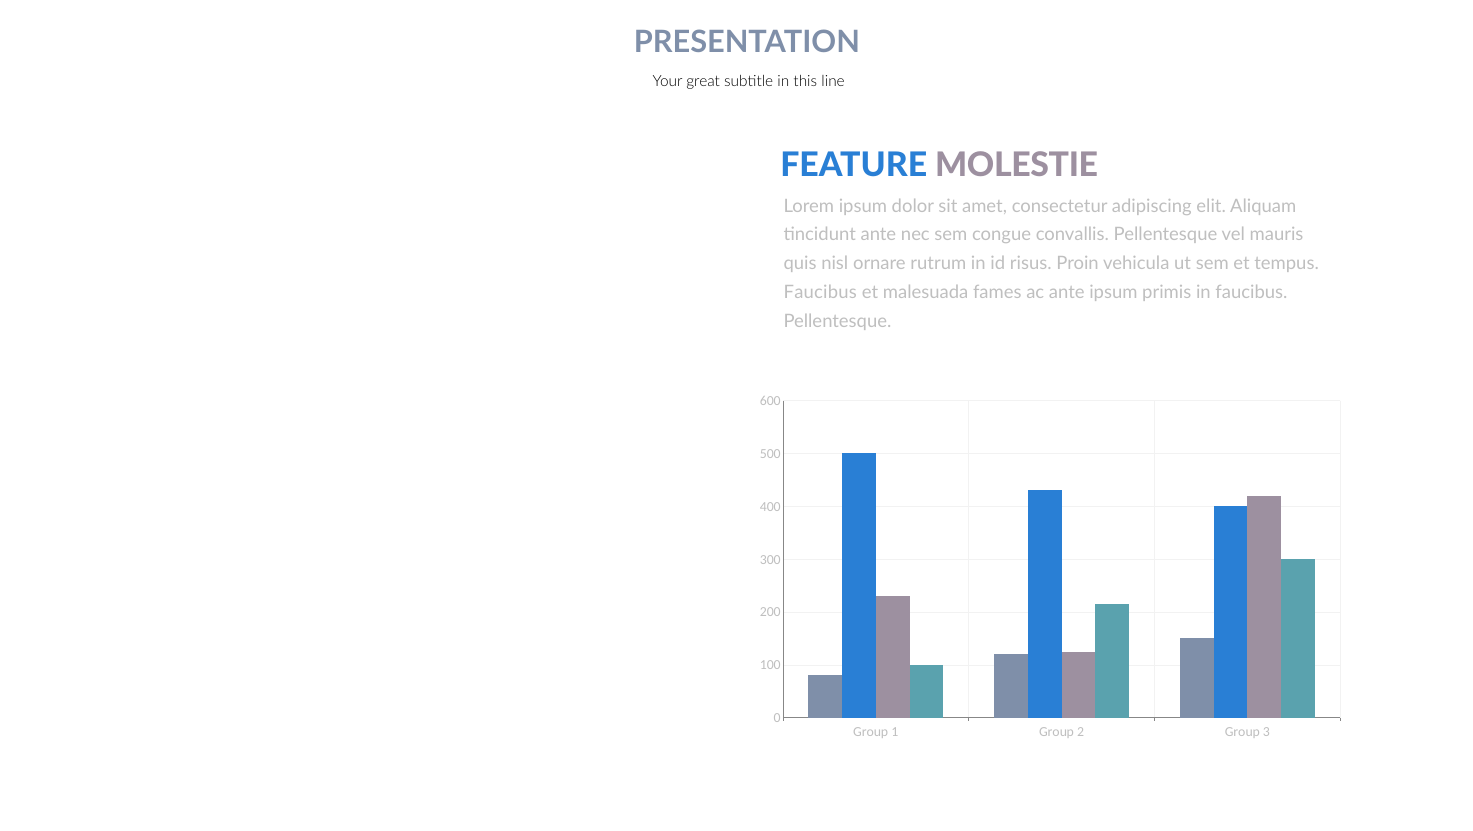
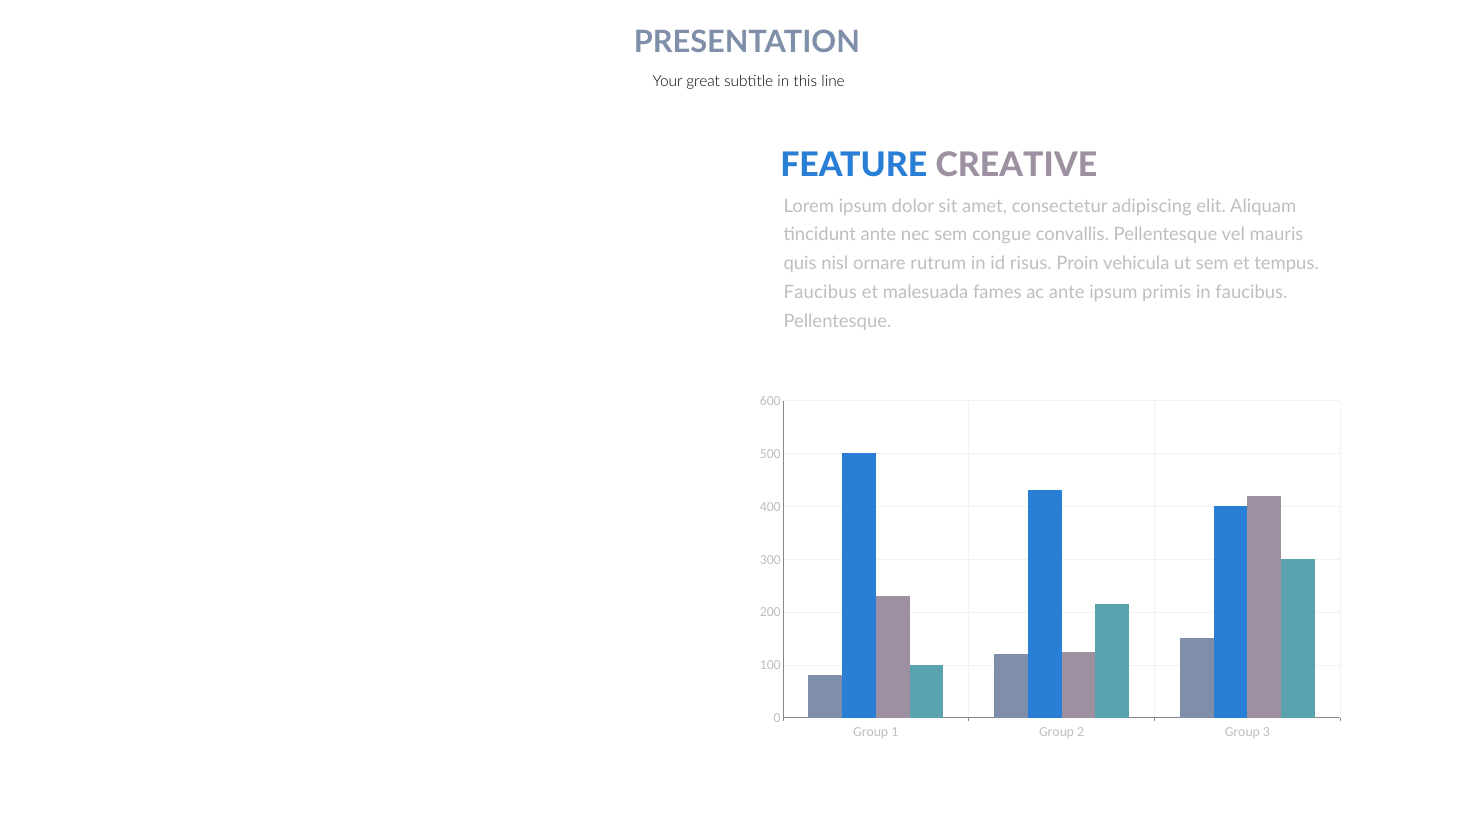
MOLESTIE: MOLESTIE -> CREATIVE
